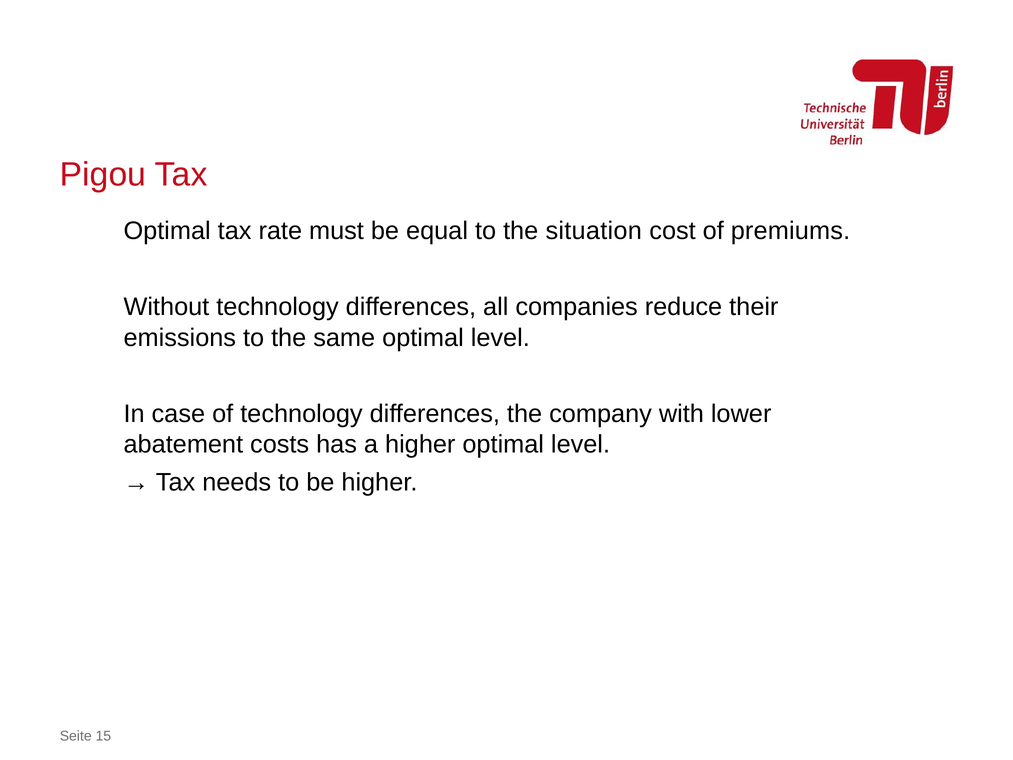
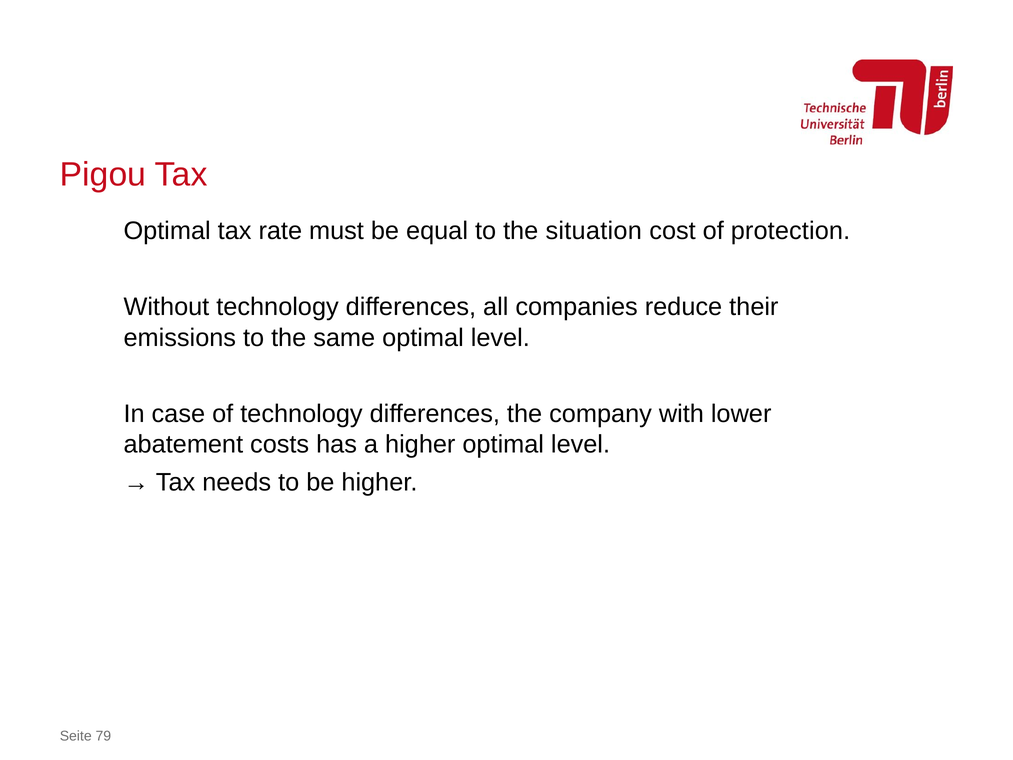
premiums: premiums -> protection
15: 15 -> 79
